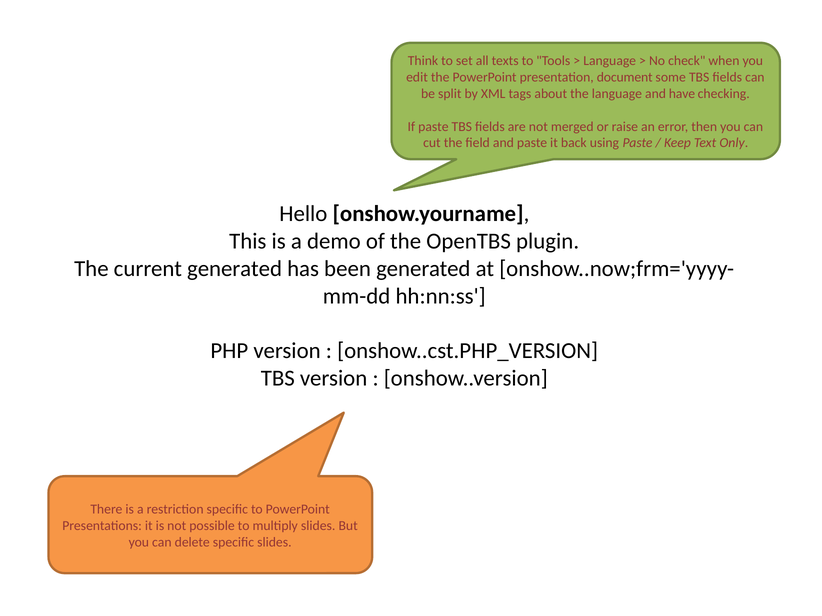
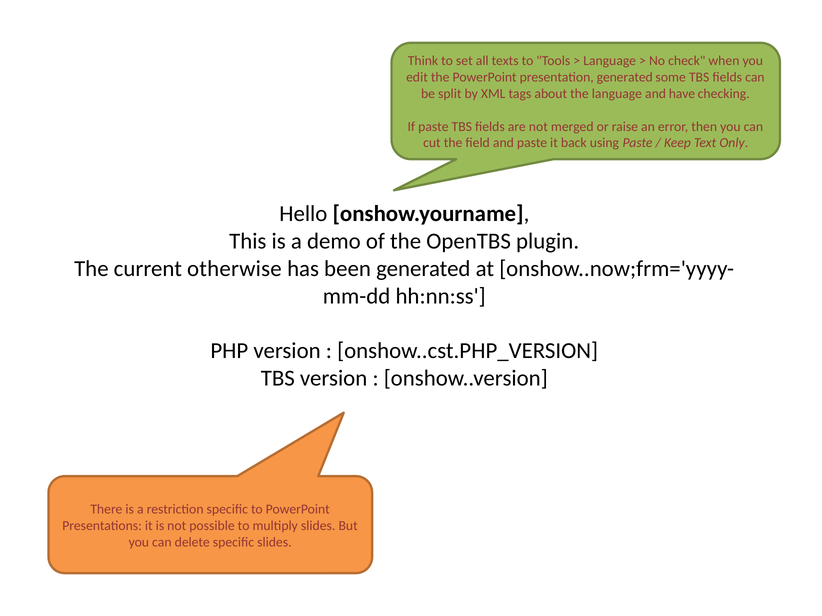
presentation document: document -> generated
current generated: generated -> otherwise
